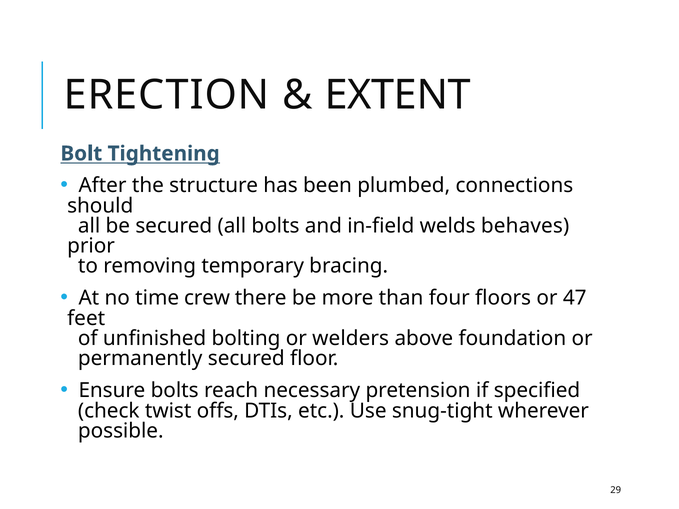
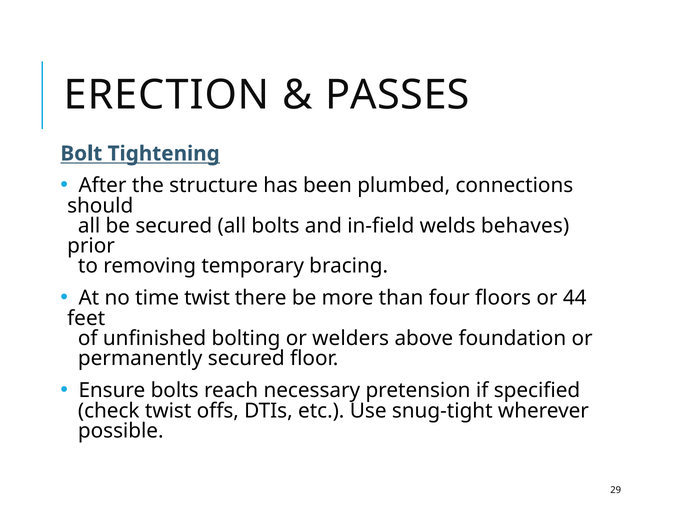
EXTENT: EXTENT -> PASSES
time crew: crew -> twist
47: 47 -> 44
